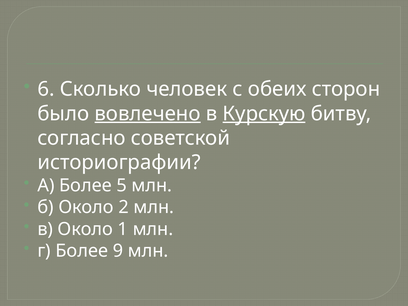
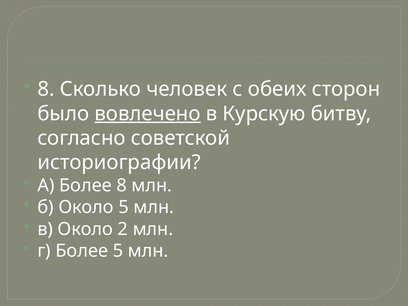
6 at (46, 89): 6 -> 8
Курскую underline: present -> none
Более 5: 5 -> 8
Около 2: 2 -> 5
1: 1 -> 2
Более 9: 9 -> 5
